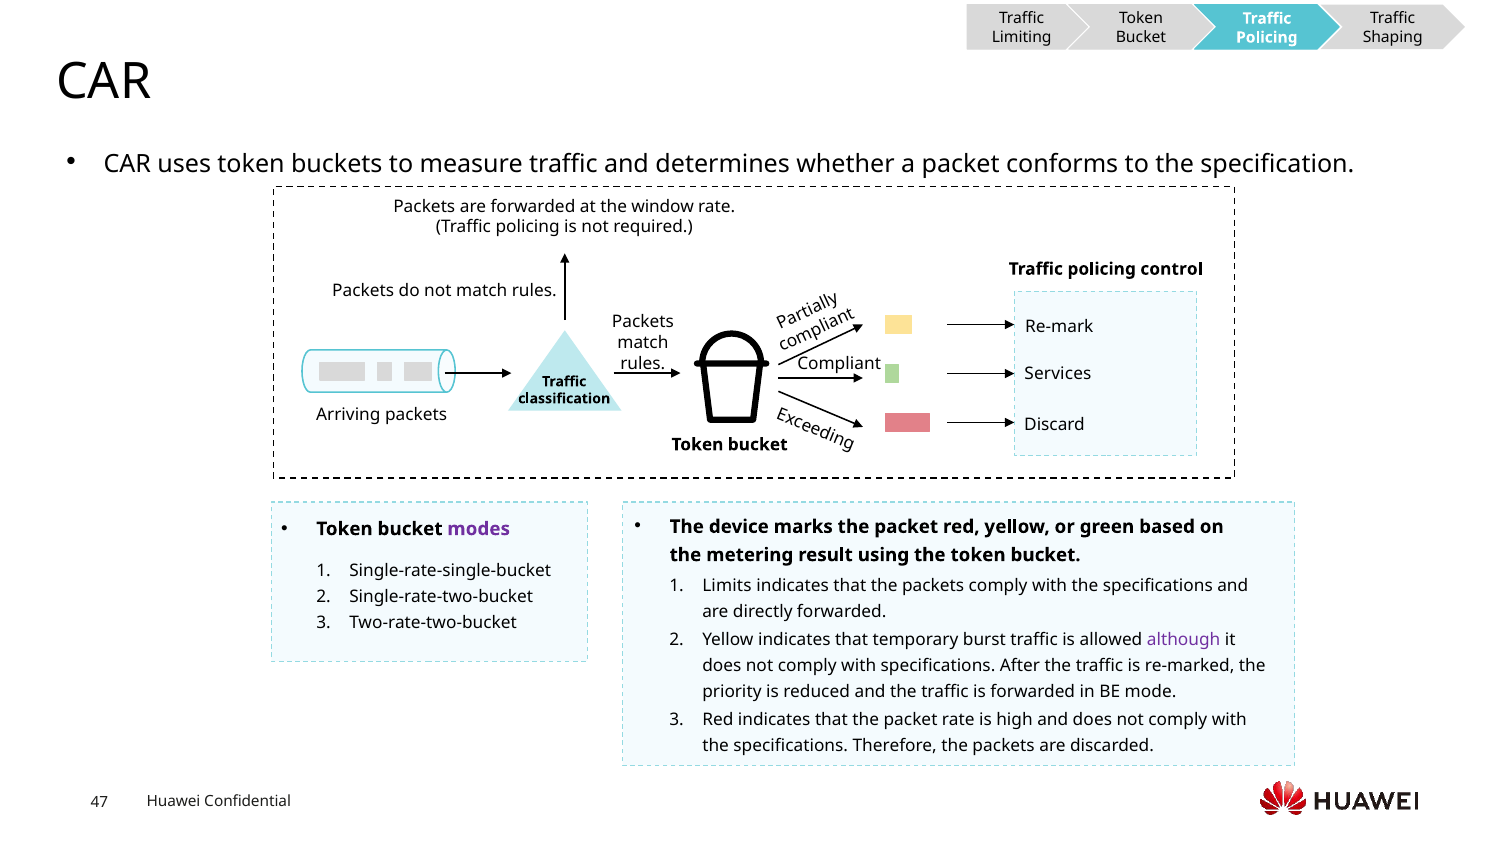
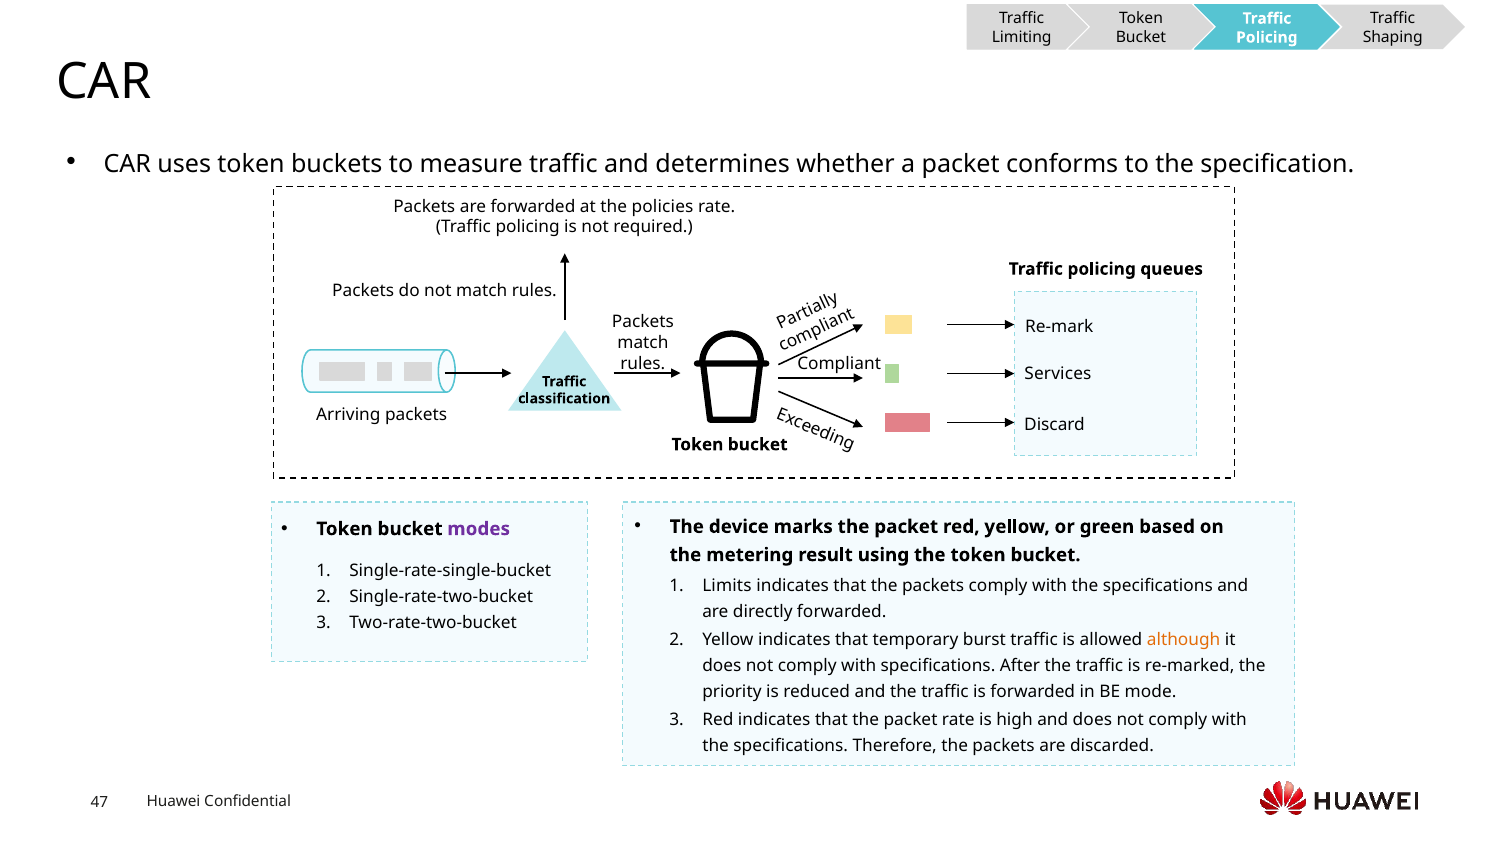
window: window -> policies
control: control -> queues
although colour: purple -> orange
